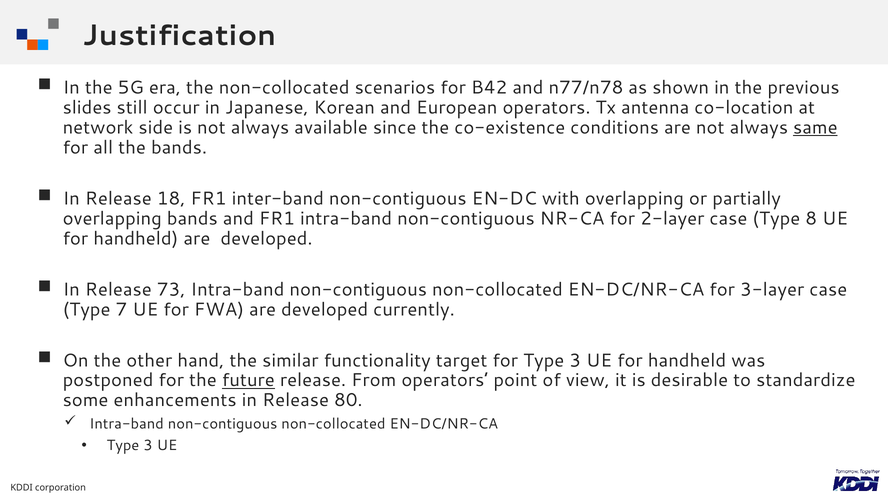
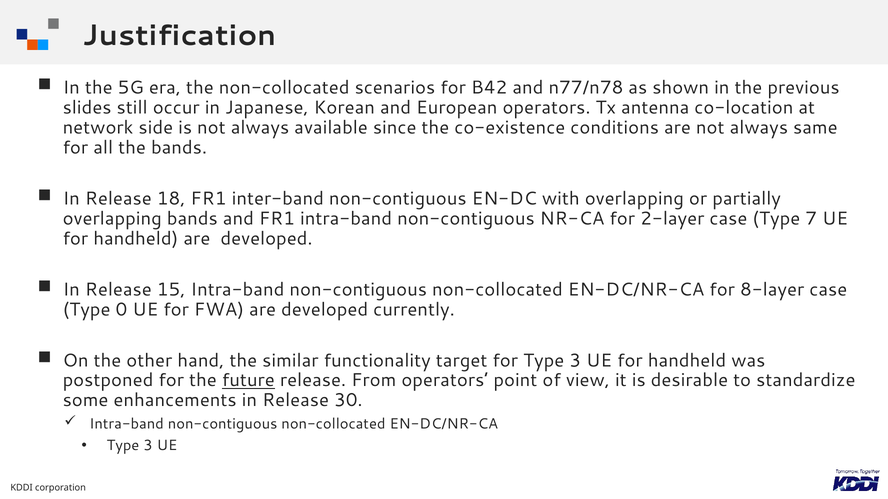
same underline: present -> none
8: 8 -> 7
73: 73 -> 15
3-layer: 3-layer -> 8-layer
7: 7 -> 0
80: 80 -> 30
